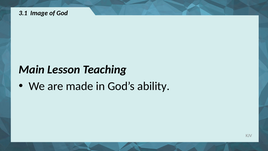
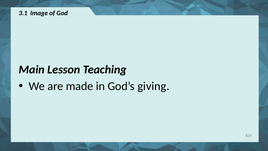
ability: ability -> giving
